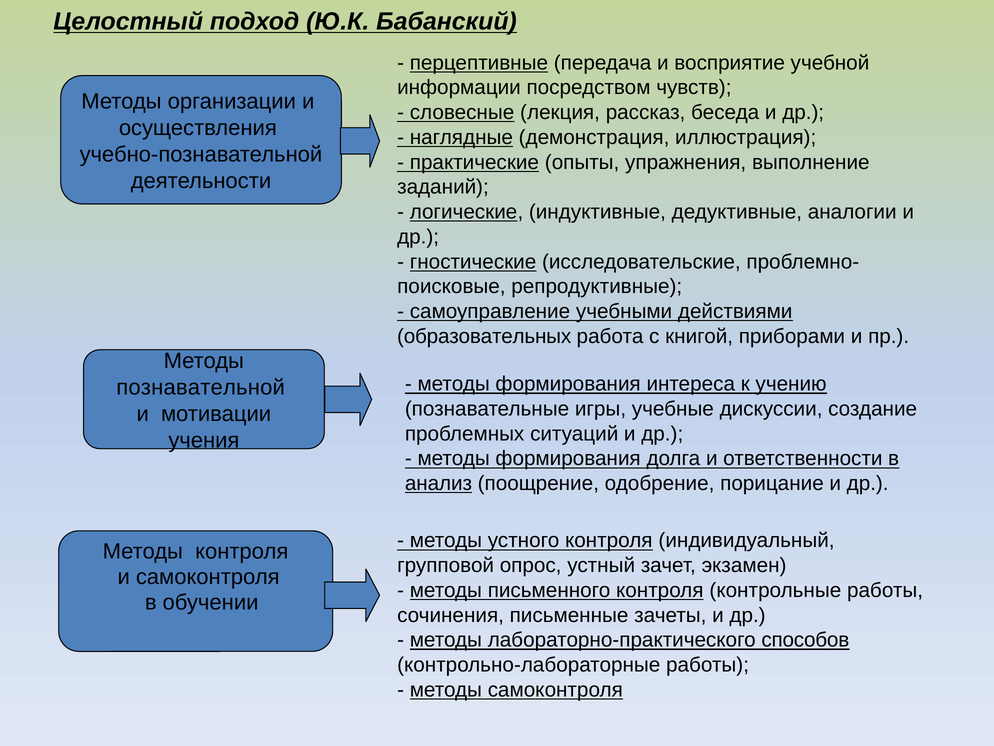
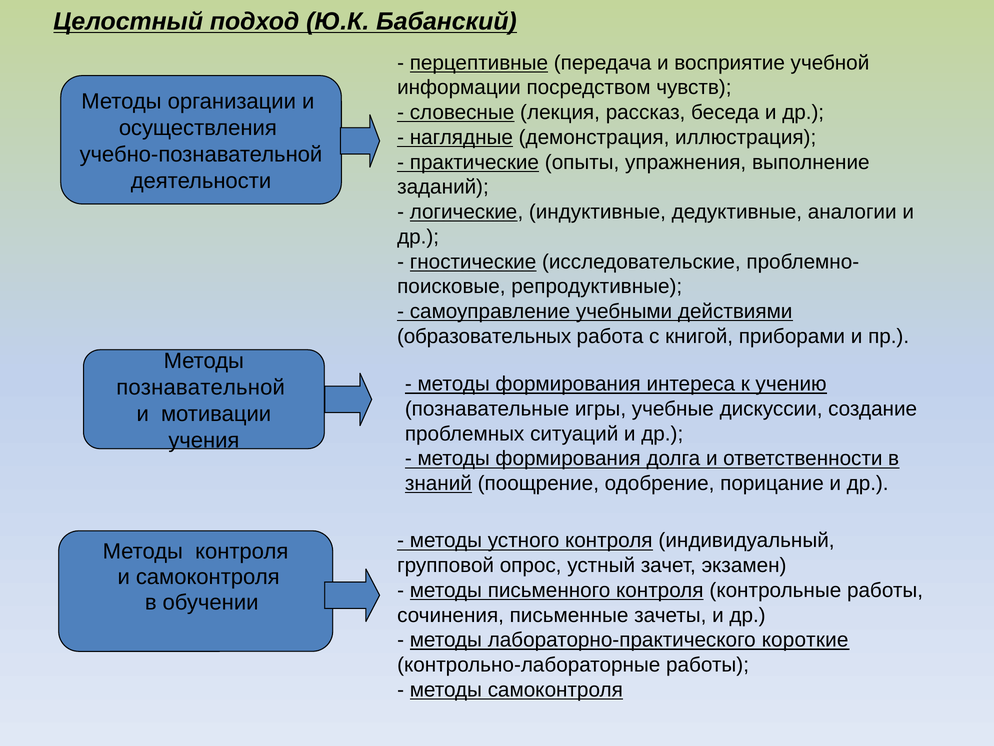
анализ: анализ -> знаний
способов: способов -> короткие
